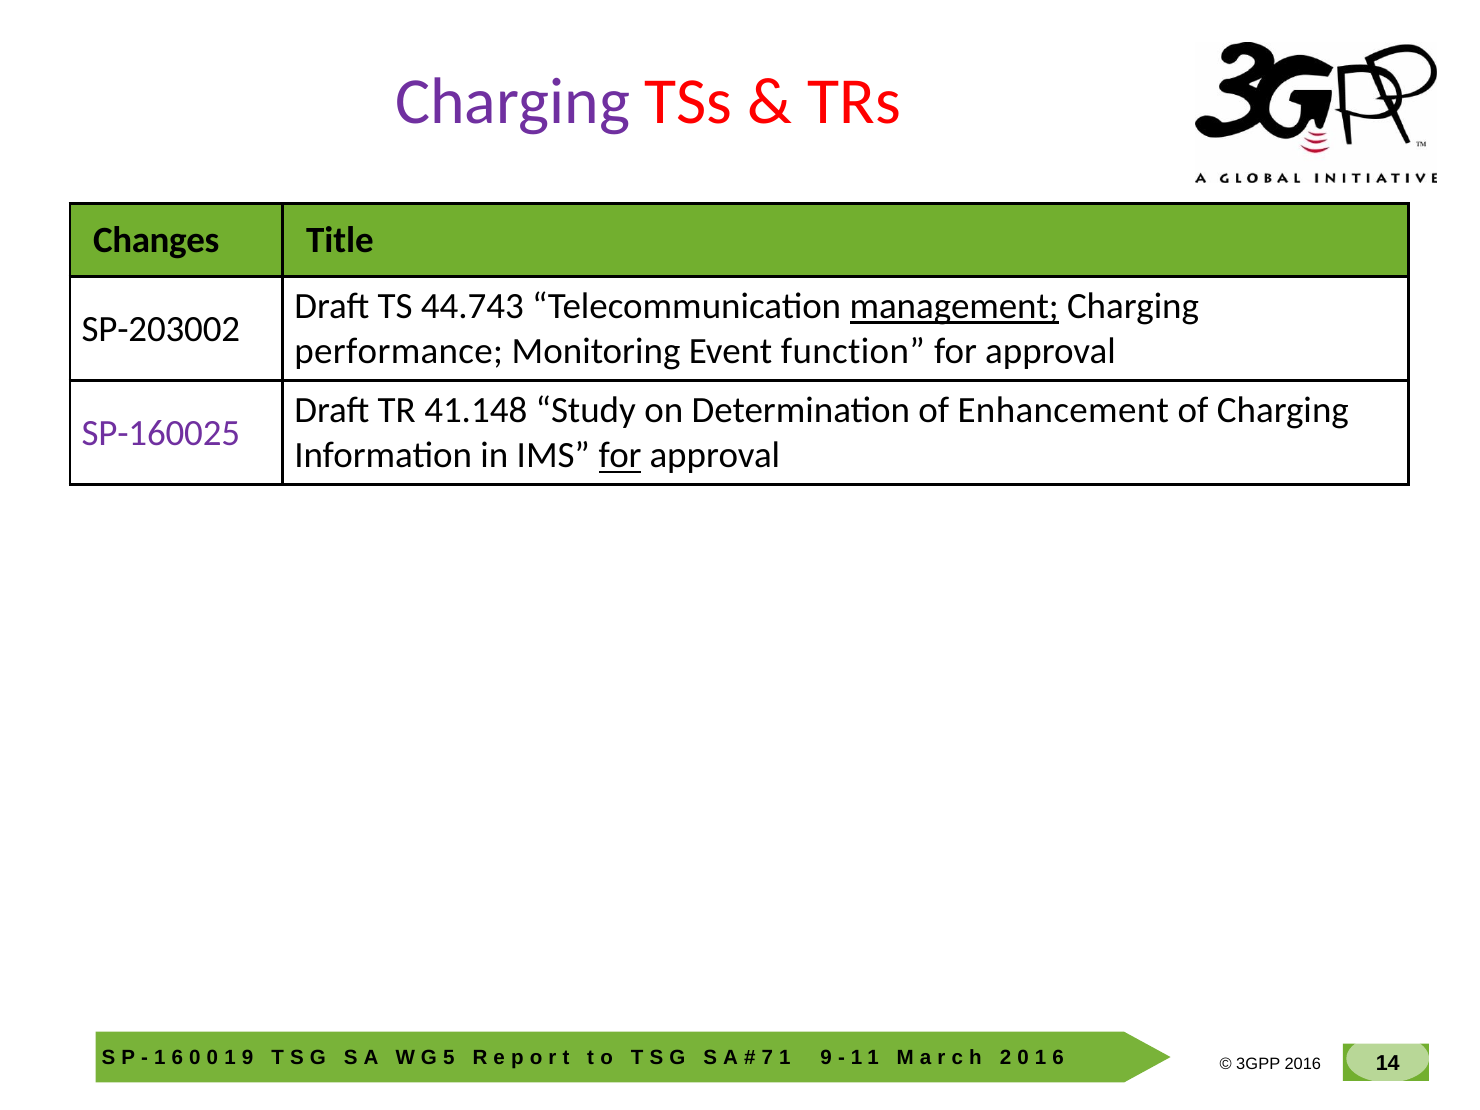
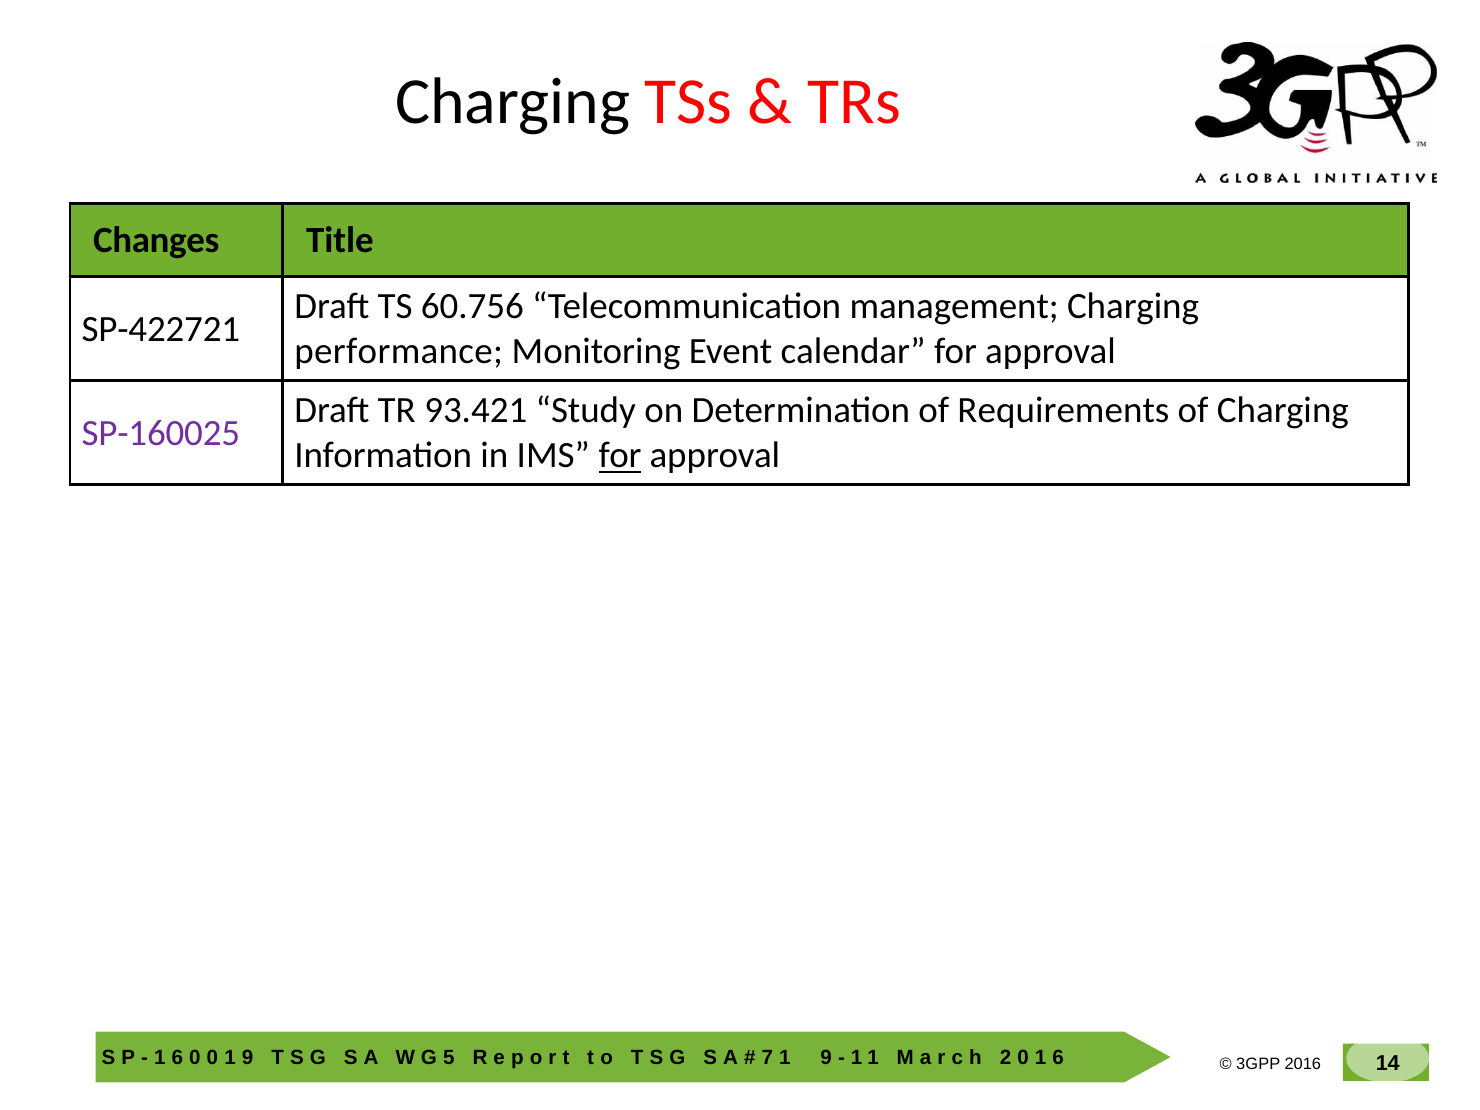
Charging at (513, 102) colour: purple -> black
44.743: 44.743 -> 60.756
management underline: present -> none
SP-203002: SP-203002 -> SP-422721
function: function -> calendar
41.148: 41.148 -> 93.421
Enhancement: Enhancement -> Requirements
